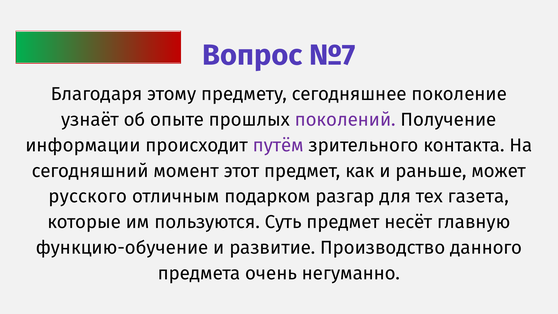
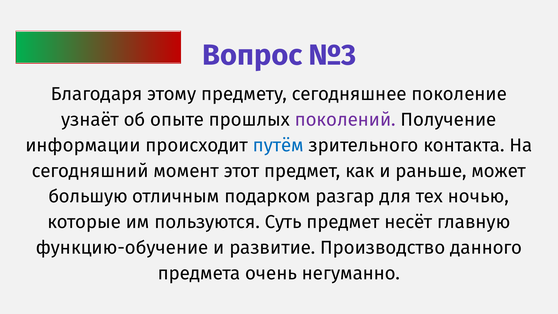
№7: №7 -> №3
путём colour: purple -> blue
русского: русского -> большую
газета: газета -> ночью
